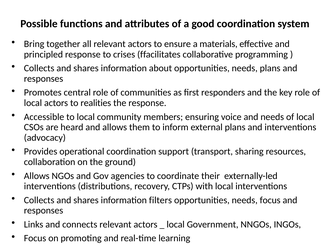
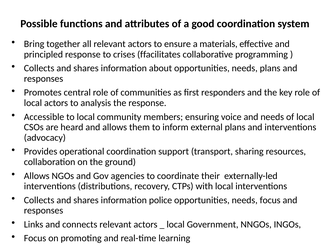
realities: realities -> analysis
filters: filters -> police
